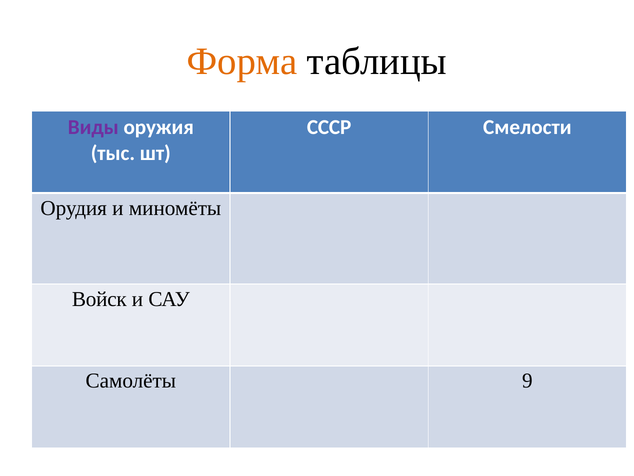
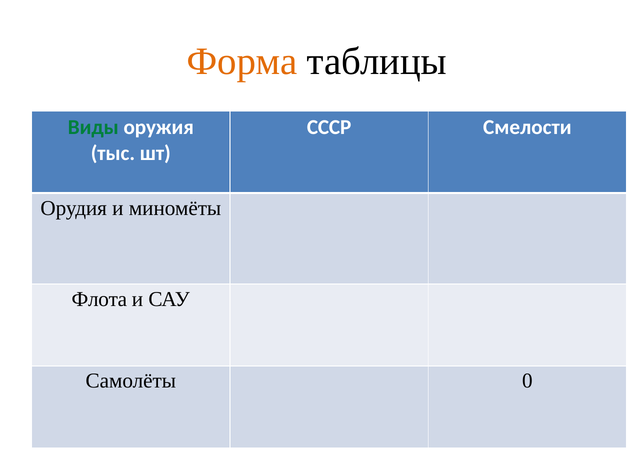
Виды colour: purple -> green
Войск: Войск -> Флота
9: 9 -> 0
